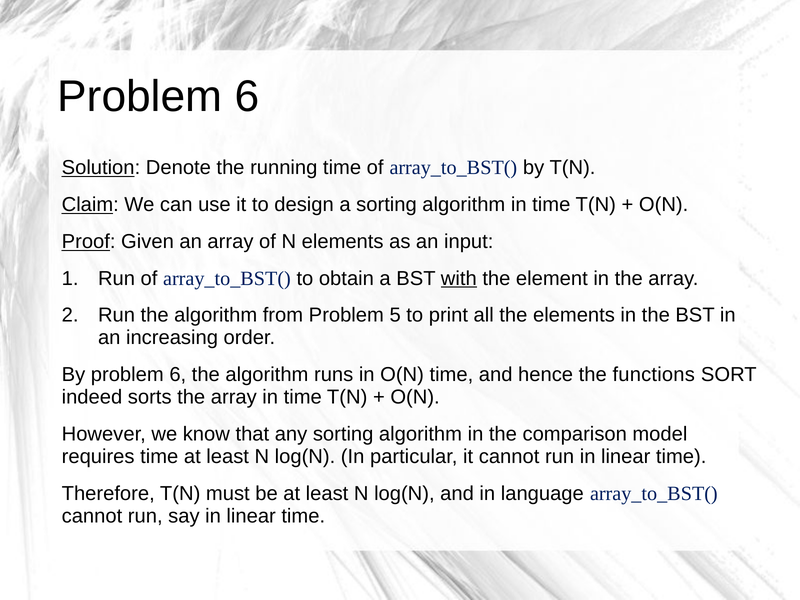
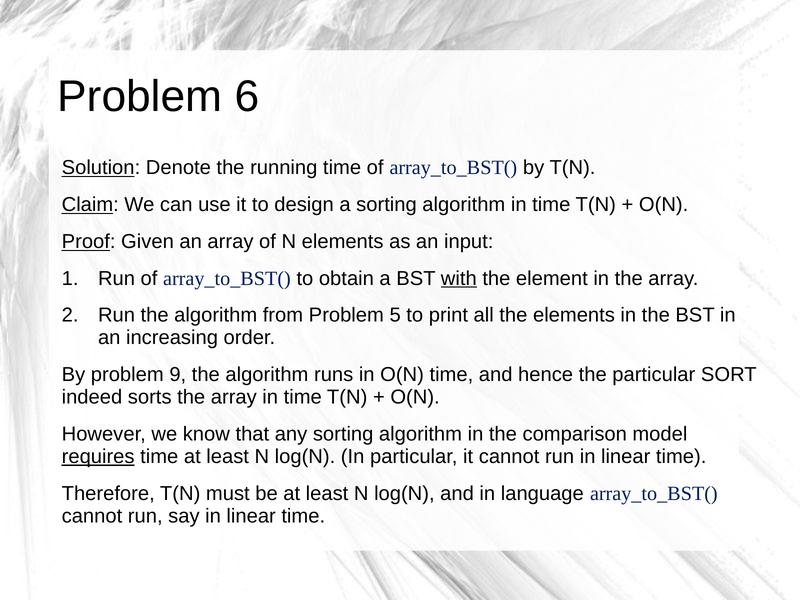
By problem 6: 6 -> 9
the functions: functions -> particular
requires underline: none -> present
